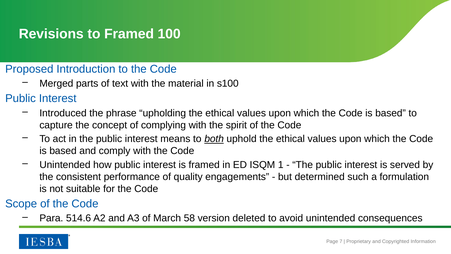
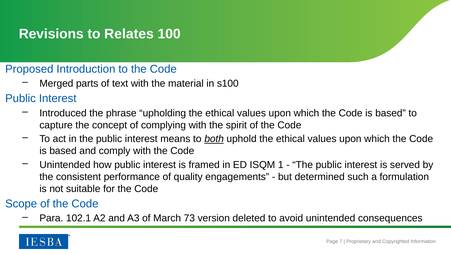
to Framed: Framed -> Relates
514.6: 514.6 -> 102.1
58: 58 -> 73
